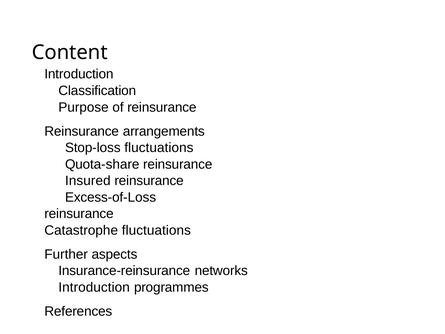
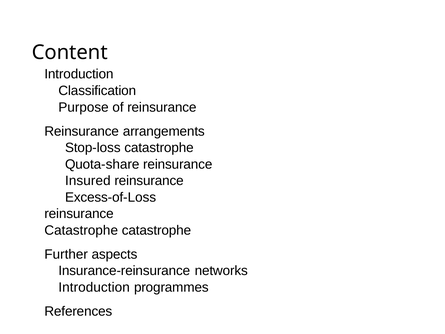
Stop-loss fluctuations: fluctuations -> catastrophe
Catastrophe fluctuations: fluctuations -> catastrophe
